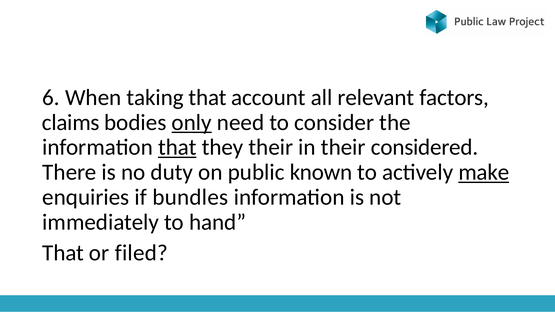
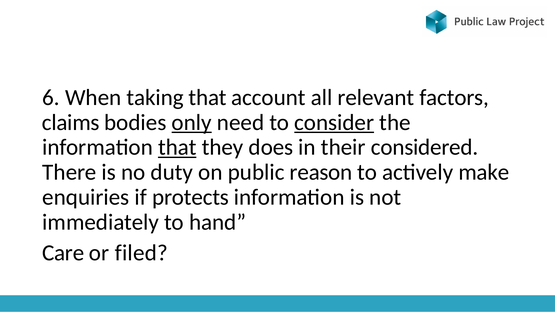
consider underline: none -> present
they their: their -> does
known: known -> reason
make underline: present -> none
bundles: bundles -> protects
That at (63, 253): That -> Care
